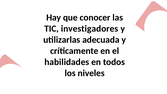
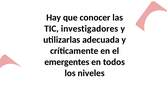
habilidades: habilidades -> emergentes
